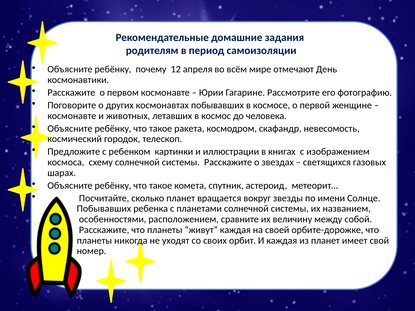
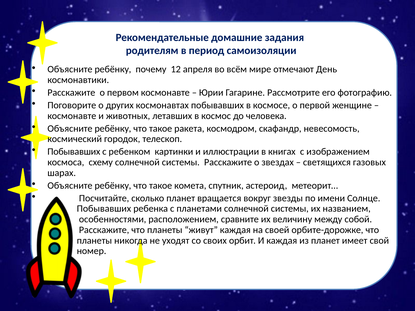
Предложите at (74, 152): Предложите -> Побывавших
